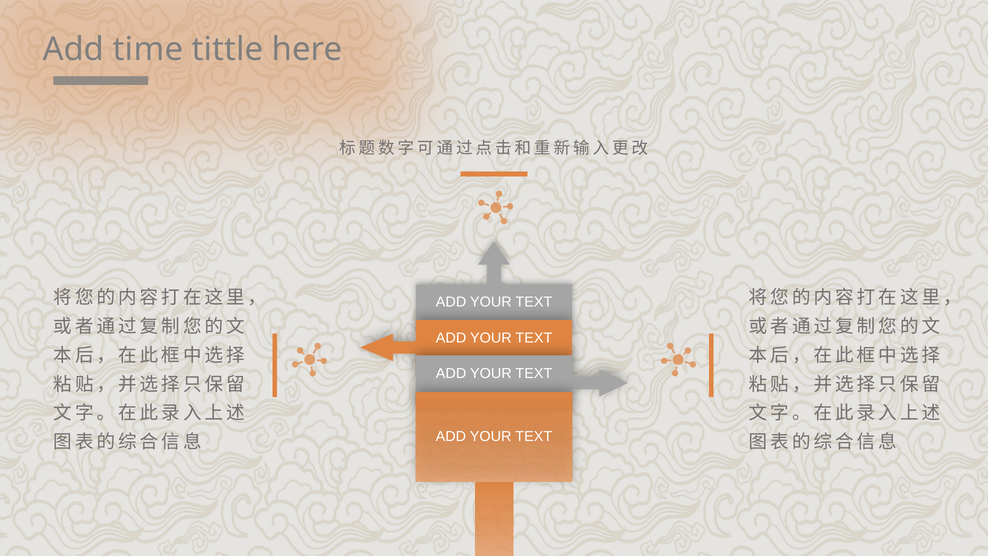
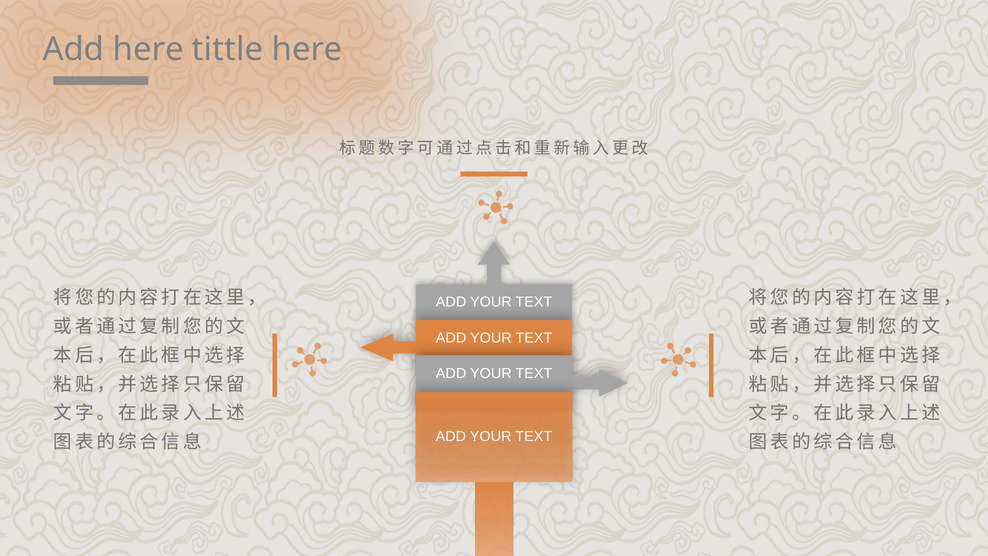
Add time: time -> here
